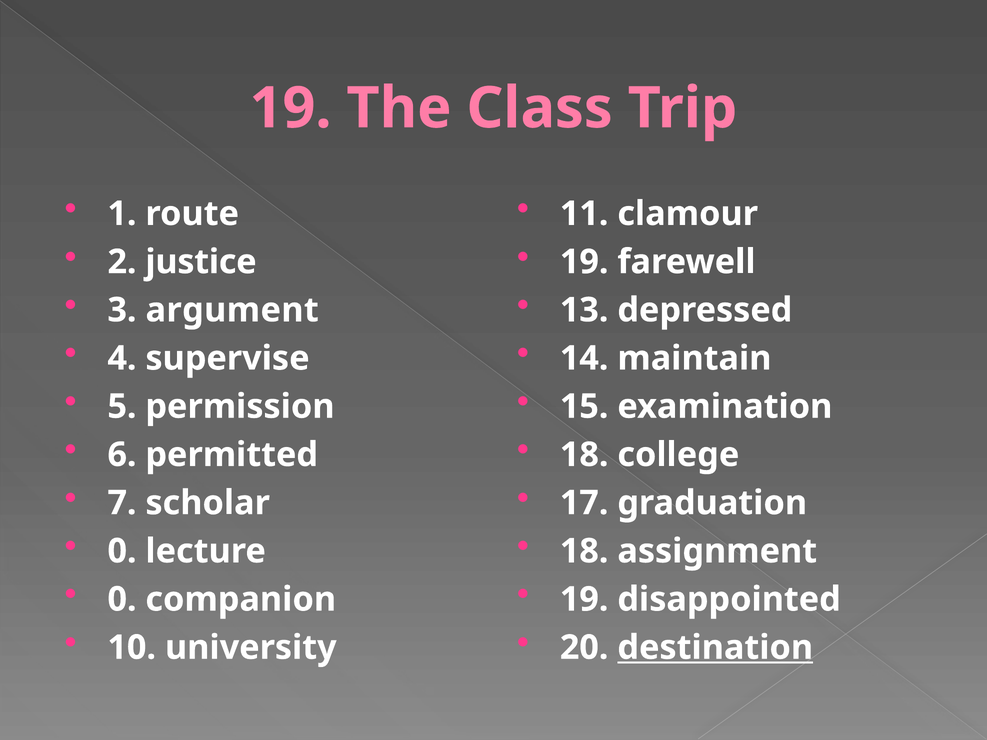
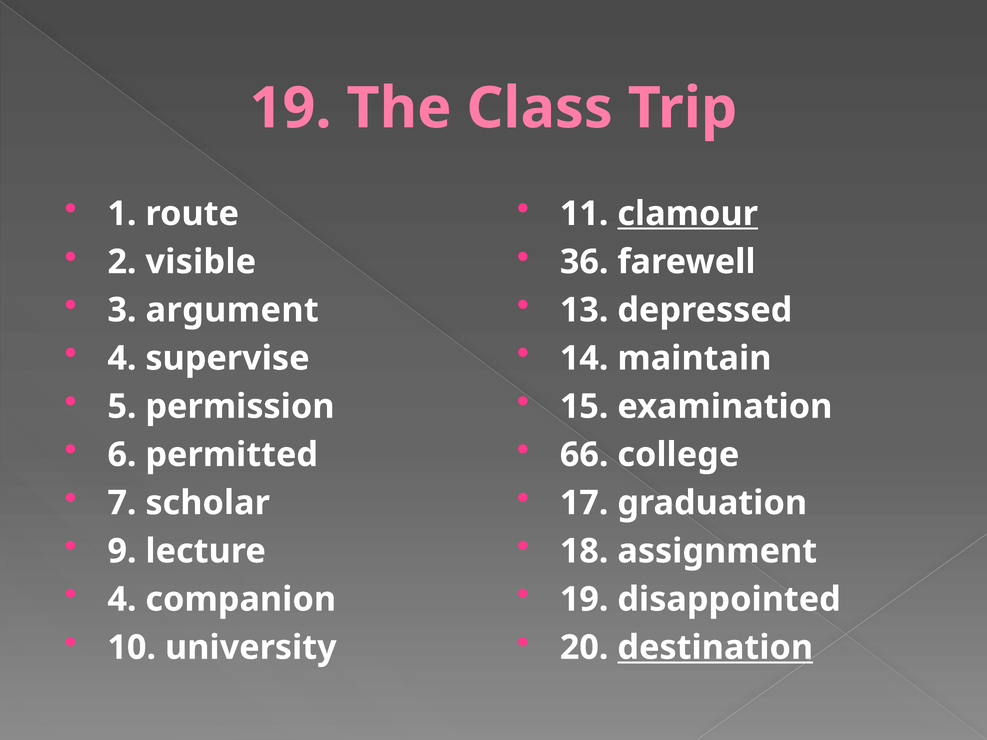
clamour underline: none -> present
justice: justice -> visible
19 at (584, 262): 19 -> 36
18 at (584, 455): 18 -> 66
0 at (122, 551): 0 -> 9
0 at (122, 600): 0 -> 4
